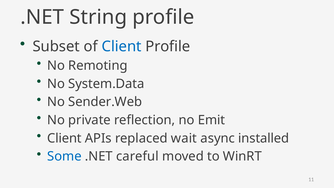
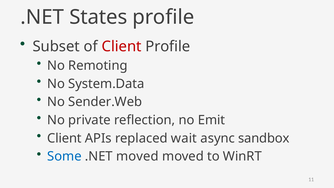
String: String -> States
Client at (122, 46) colour: blue -> red
installed: installed -> sandbox
.NET careful: careful -> moved
